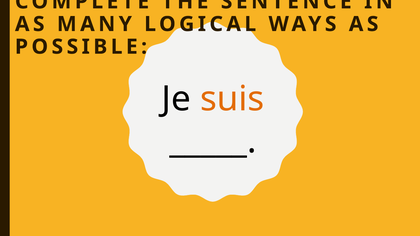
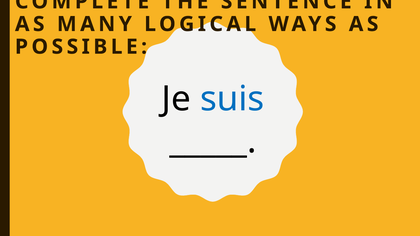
suis colour: orange -> blue
